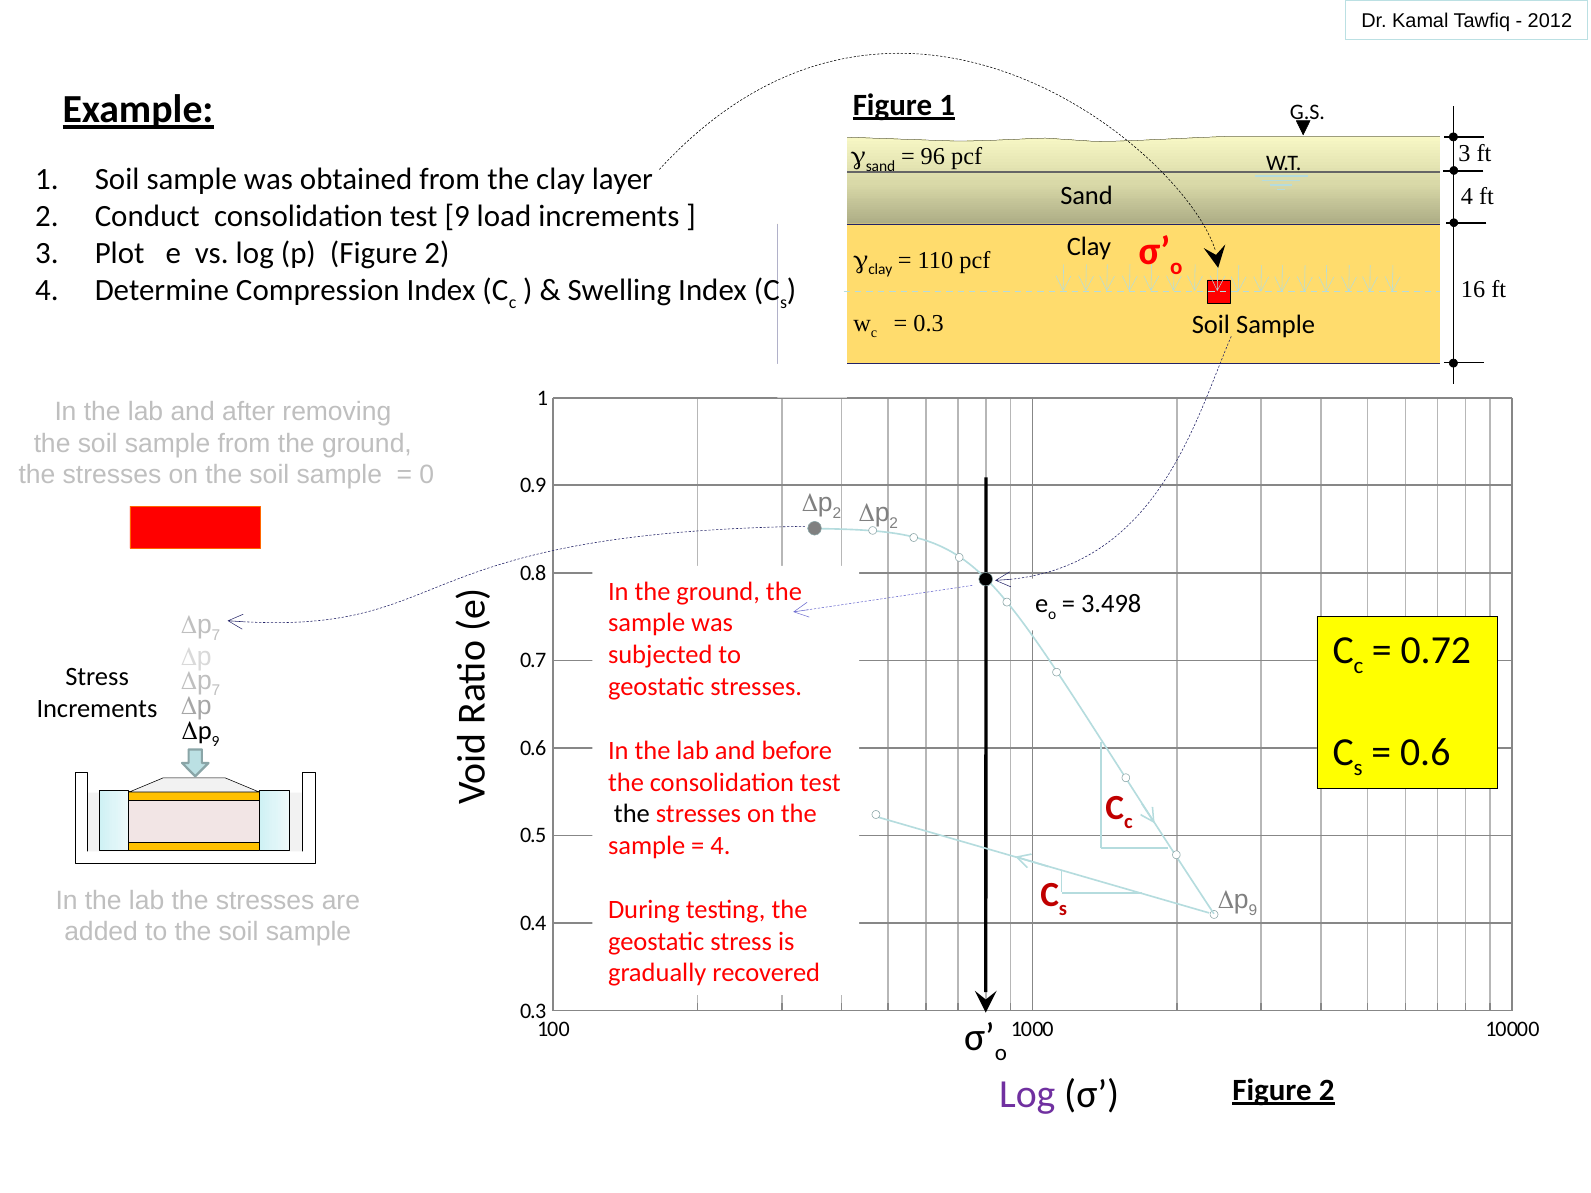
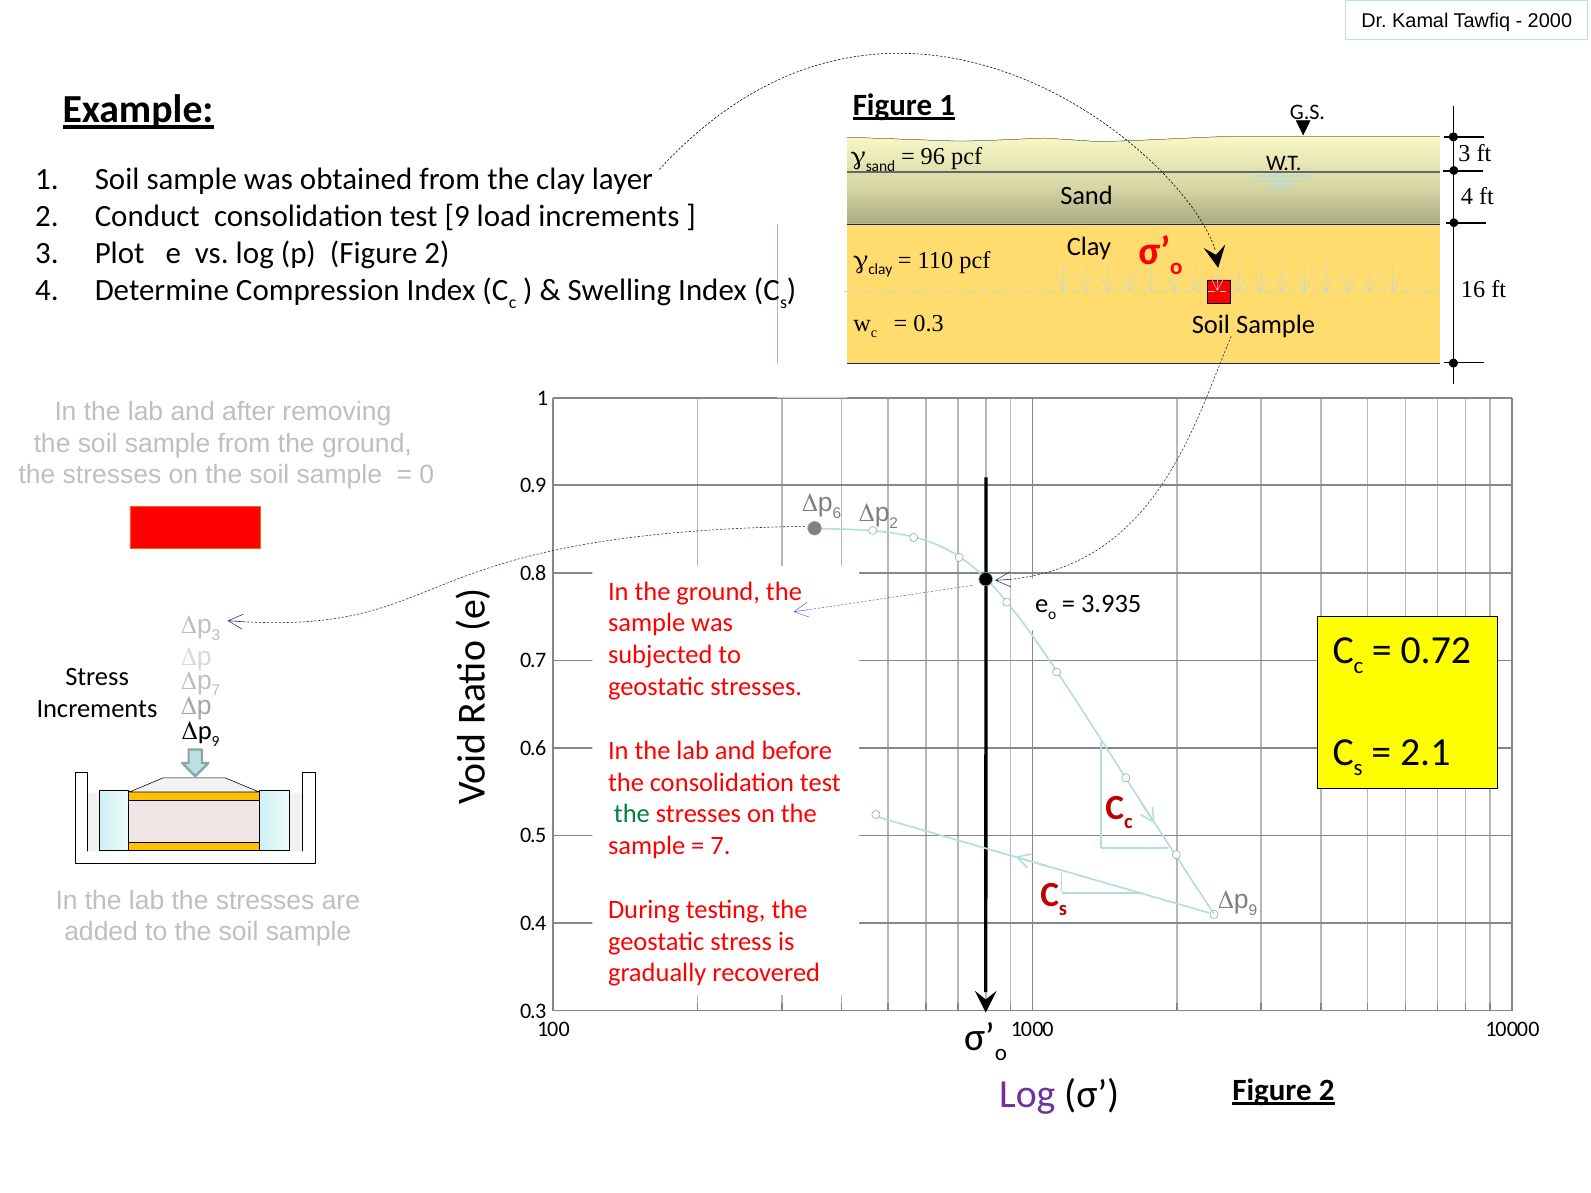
2012: 2012 -> 2000
2 at (837, 513): 2 -> 6
3.498: 3.498 -> 3.935
7 at (216, 636): 7 -> 3
0.6 at (1425, 753): 0.6 -> 2.1
the at (632, 814) colour: black -> green
4 at (721, 846): 4 -> 7
